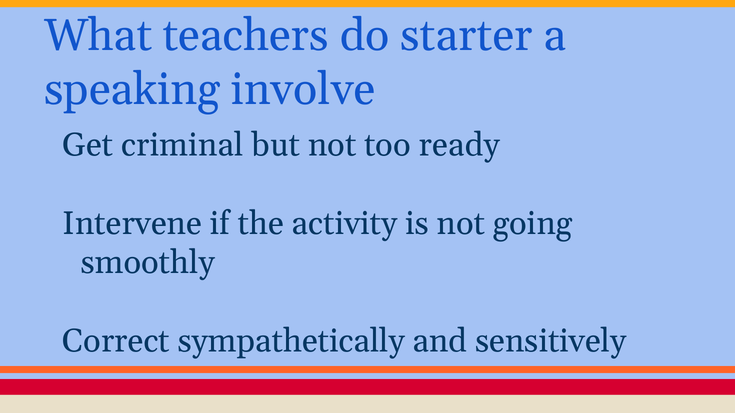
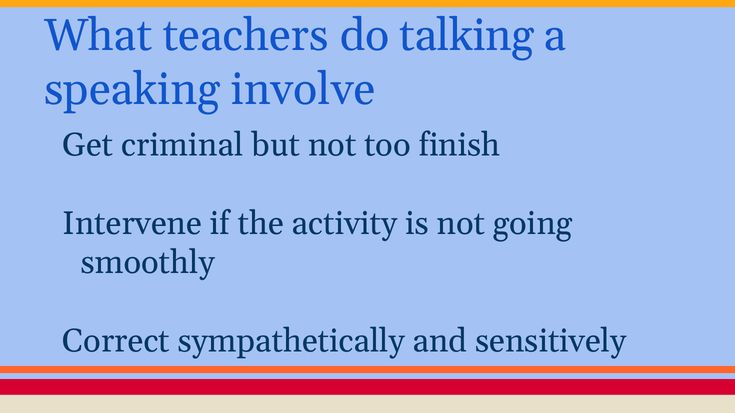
starter: starter -> talking
ready: ready -> finish
